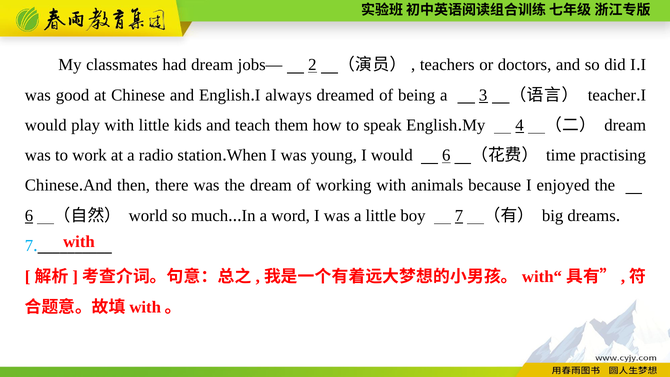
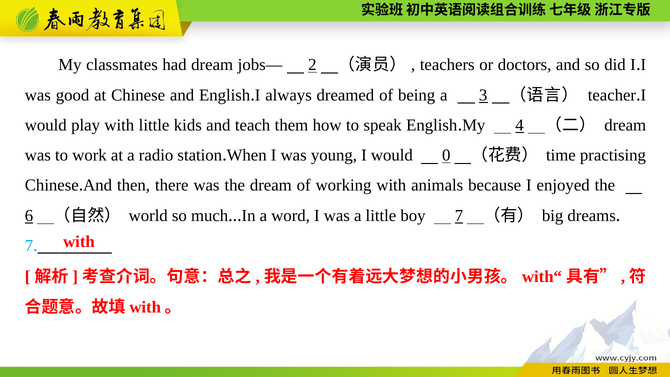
would 6: 6 -> 0
